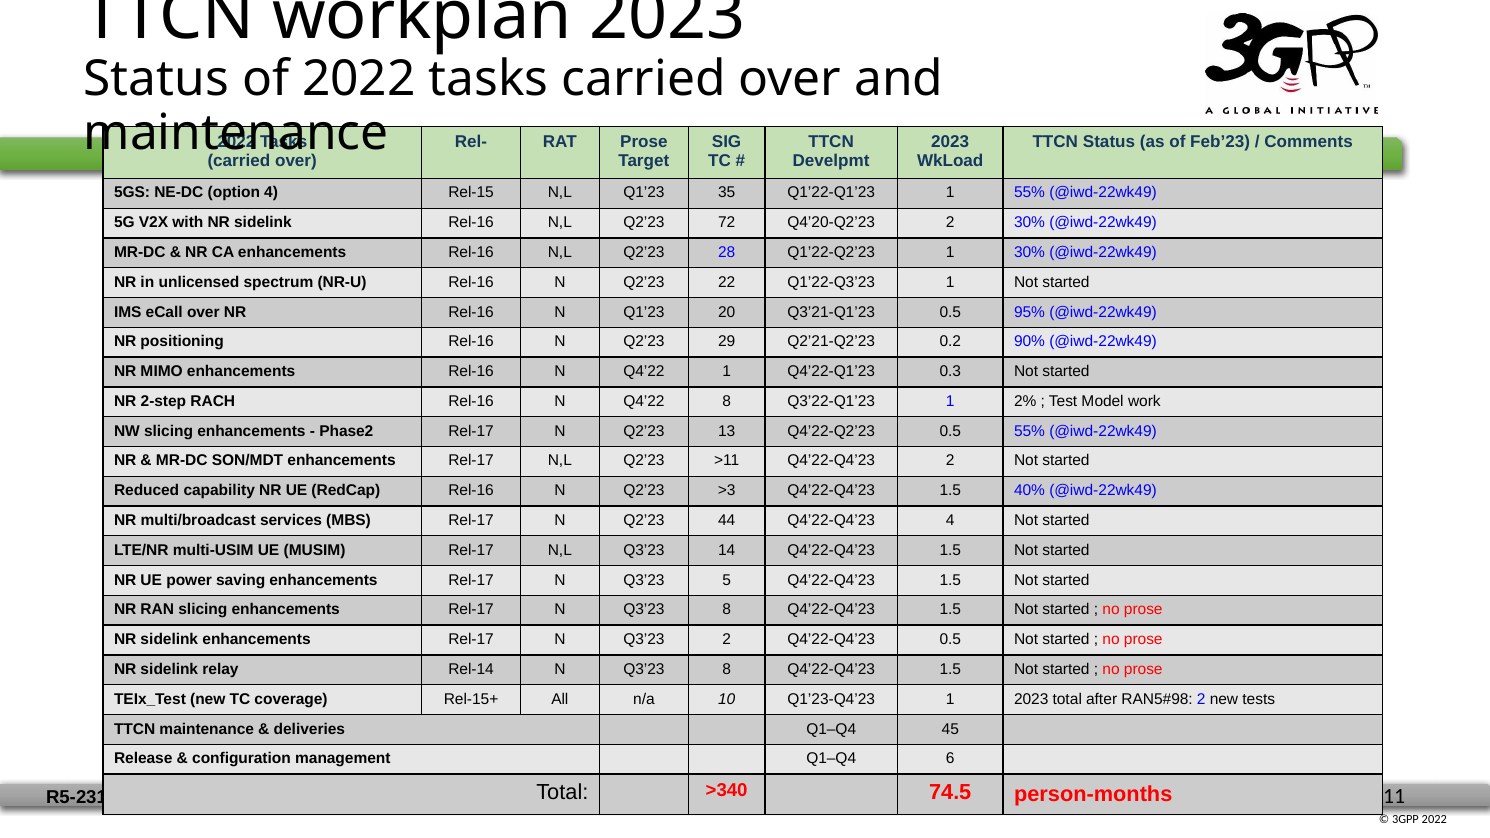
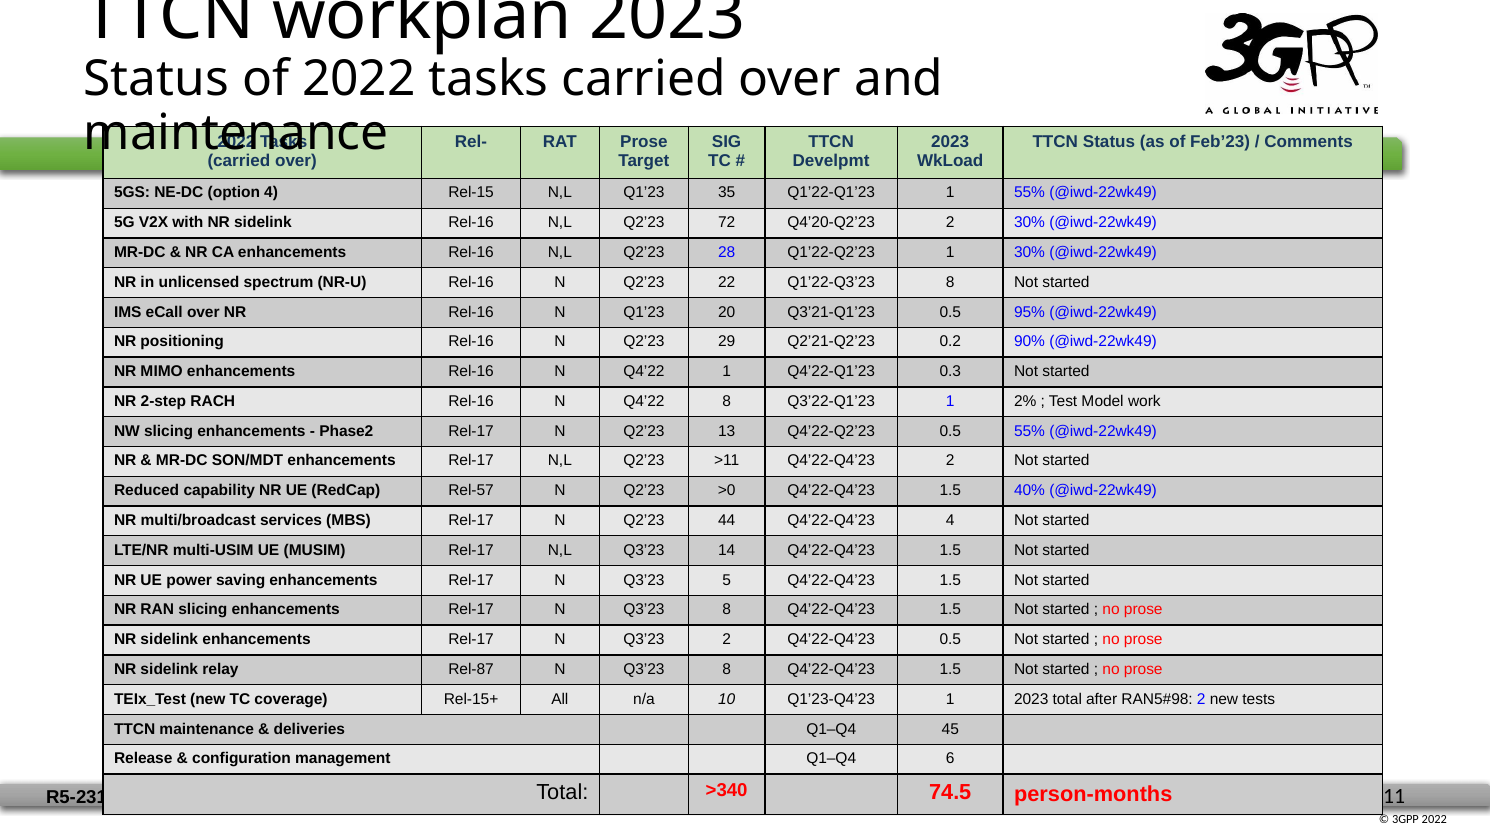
Q1’22-Q3’23 1: 1 -> 8
RedCap Rel-16: Rel-16 -> Rel-57
>3: >3 -> >0
Rel-14: Rel-14 -> Rel-87
